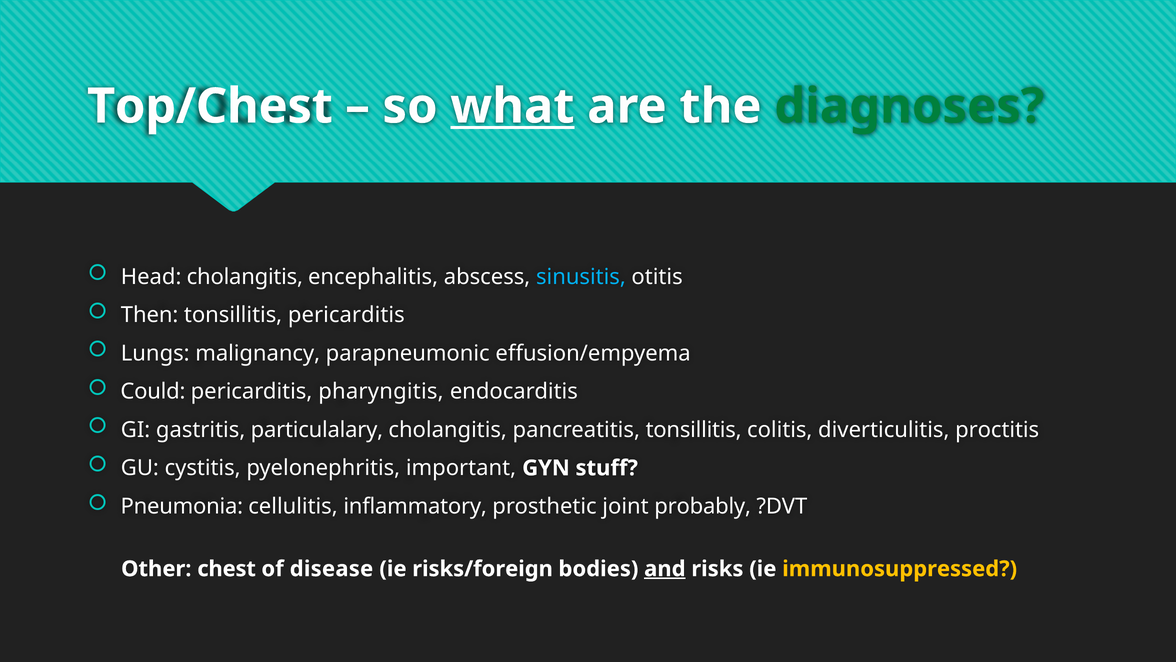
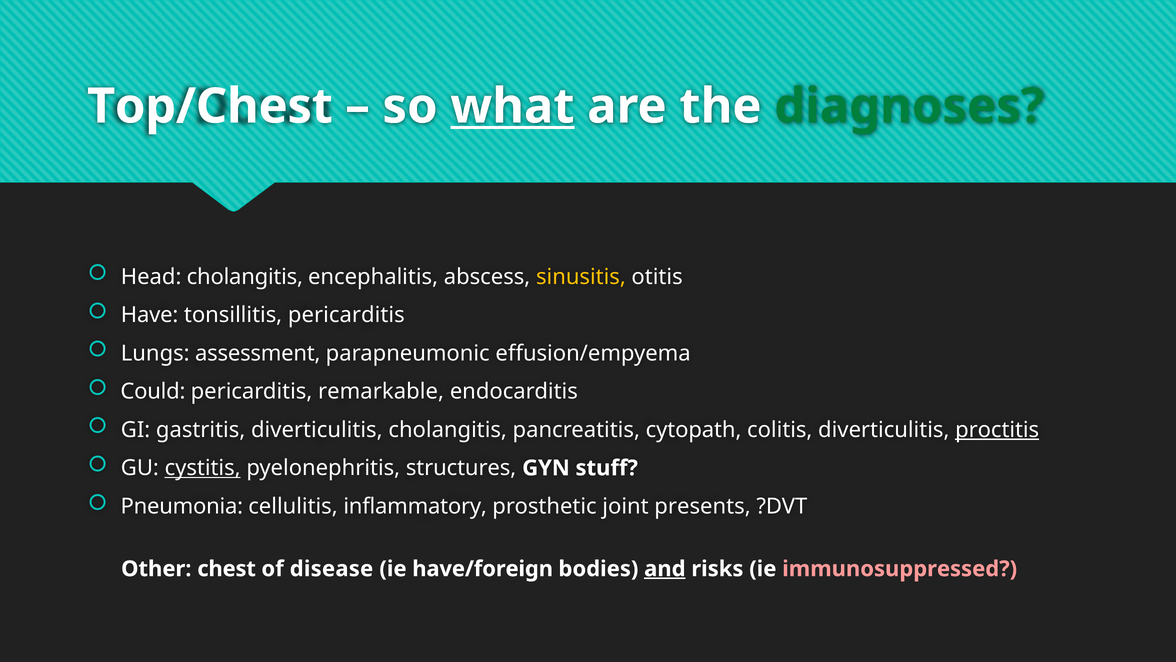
sinusitis colour: light blue -> yellow
Then: Then -> Have
malignancy: malignancy -> assessment
pharyngitis: pharyngitis -> remarkable
gastritis particulalary: particulalary -> diverticulitis
pancreatitis tonsillitis: tonsillitis -> cytopath
proctitis underline: none -> present
cystitis underline: none -> present
important: important -> structures
probably: probably -> presents
risks/foreign: risks/foreign -> have/foreign
immunosuppressed colour: yellow -> pink
